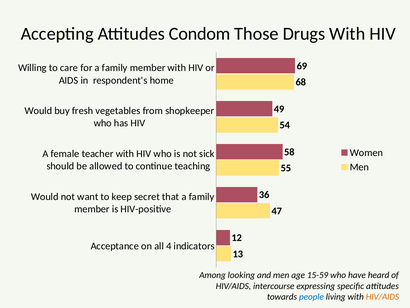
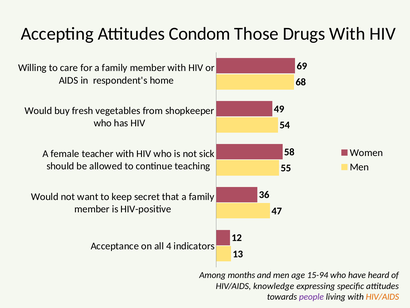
looking: looking -> months
15-59: 15-59 -> 15-94
intercourse: intercourse -> knowledge
people colour: blue -> purple
